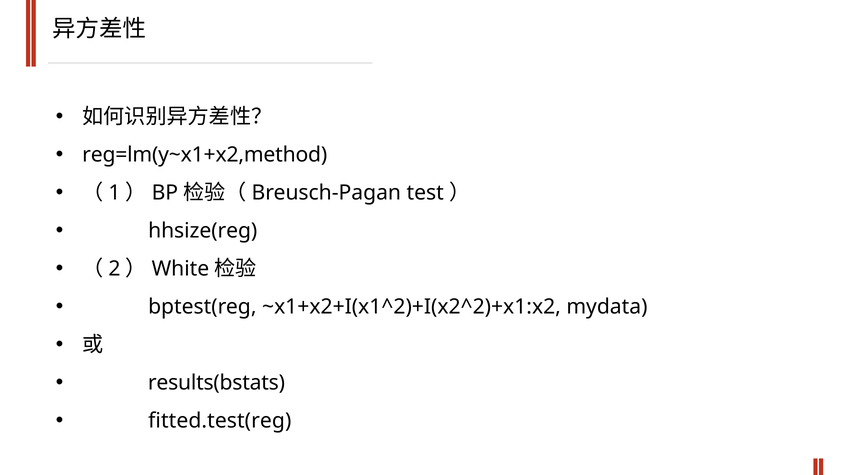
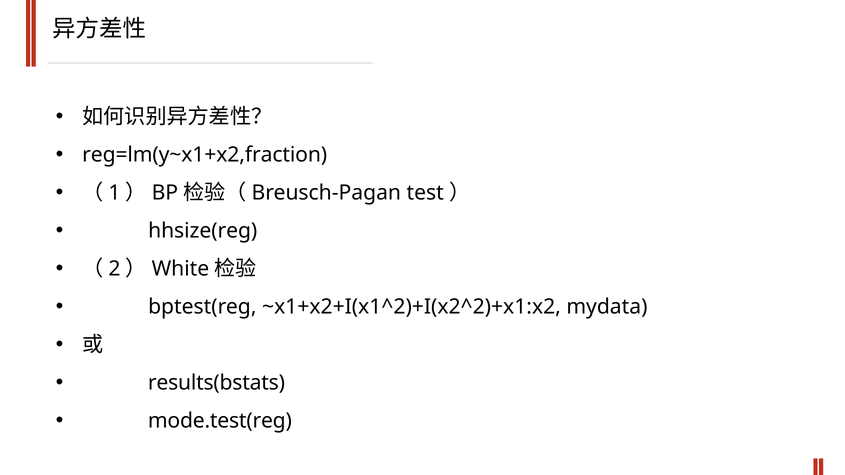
reg=lm(y~x1+x2,method: reg=lm(y~x1+x2,method -> reg=lm(y~x1+x2,fraction
fitted.test(reg: fitted.test(reg -> mode.test(reg
